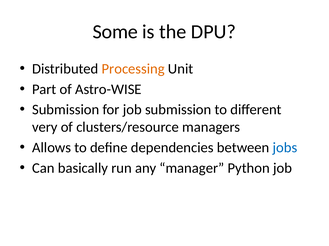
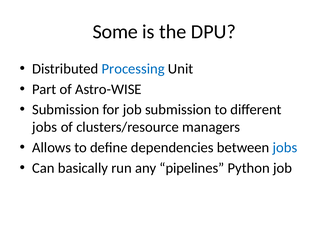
Processing colour: orange -> blue
very at (45, 128): very -> jobs
manager: manager -> pipelines
